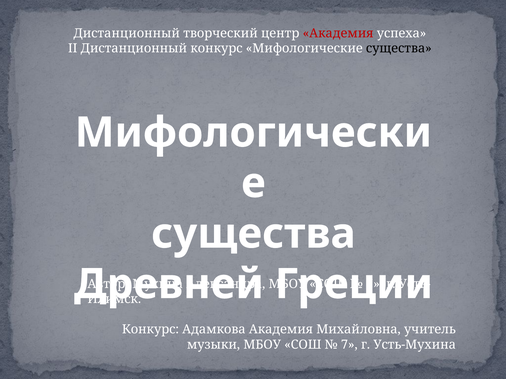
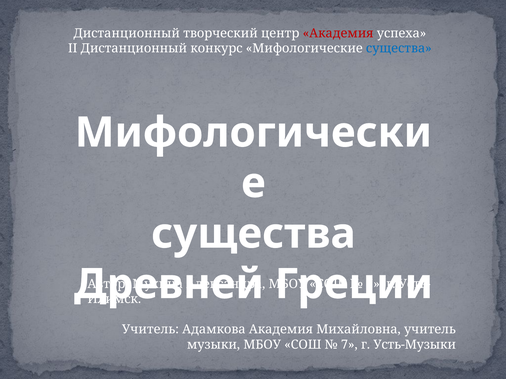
существа at (399, 49) colour: black -> blue
Конкурс at (150, 330): Конкурс -> Учитель
Усть-Мухина: Усть-Мухина -> Усть-Музыки
